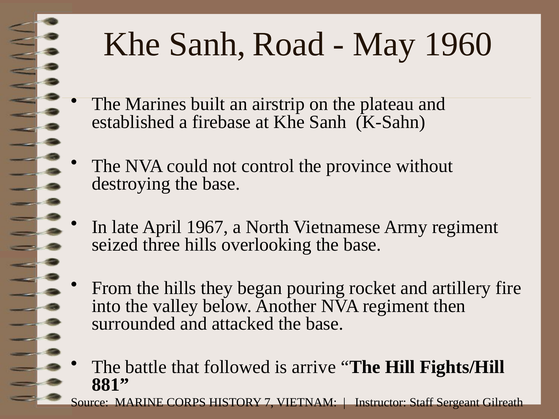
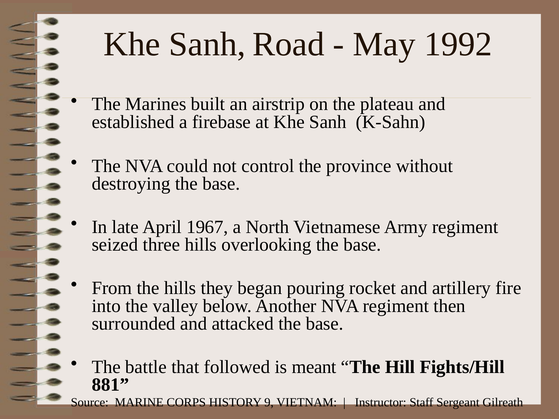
1960: 1960 -> 1992
arrive: arrive -> meant
7: 7 -> 9
